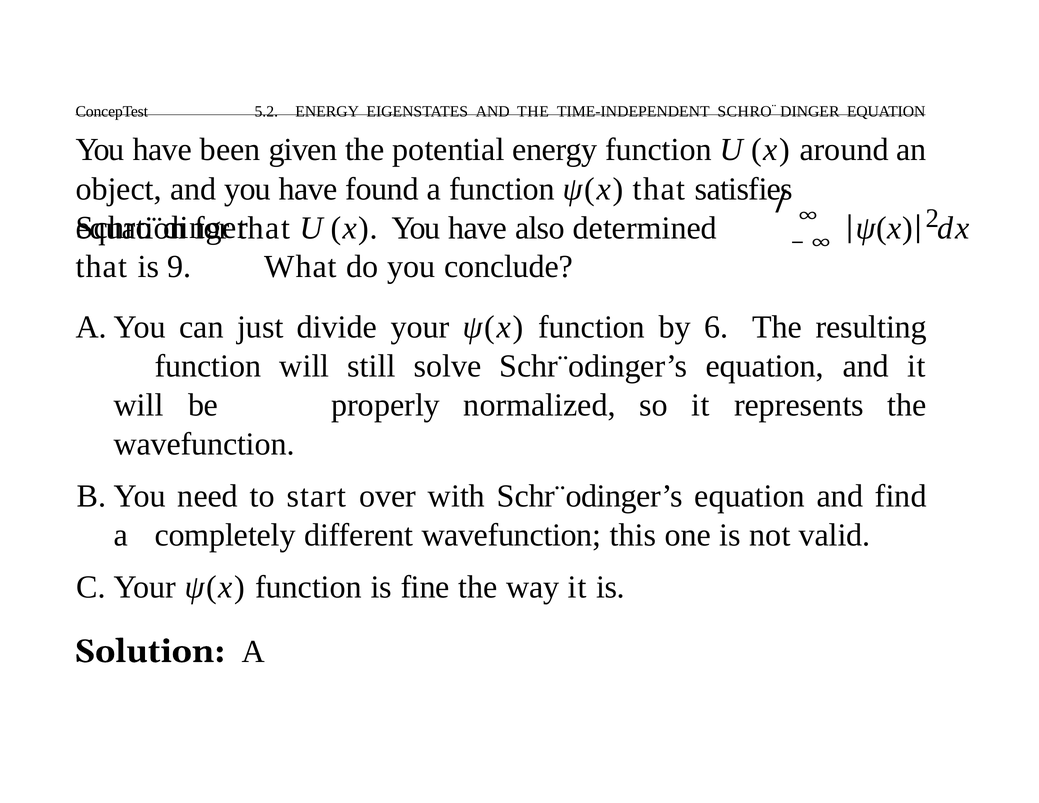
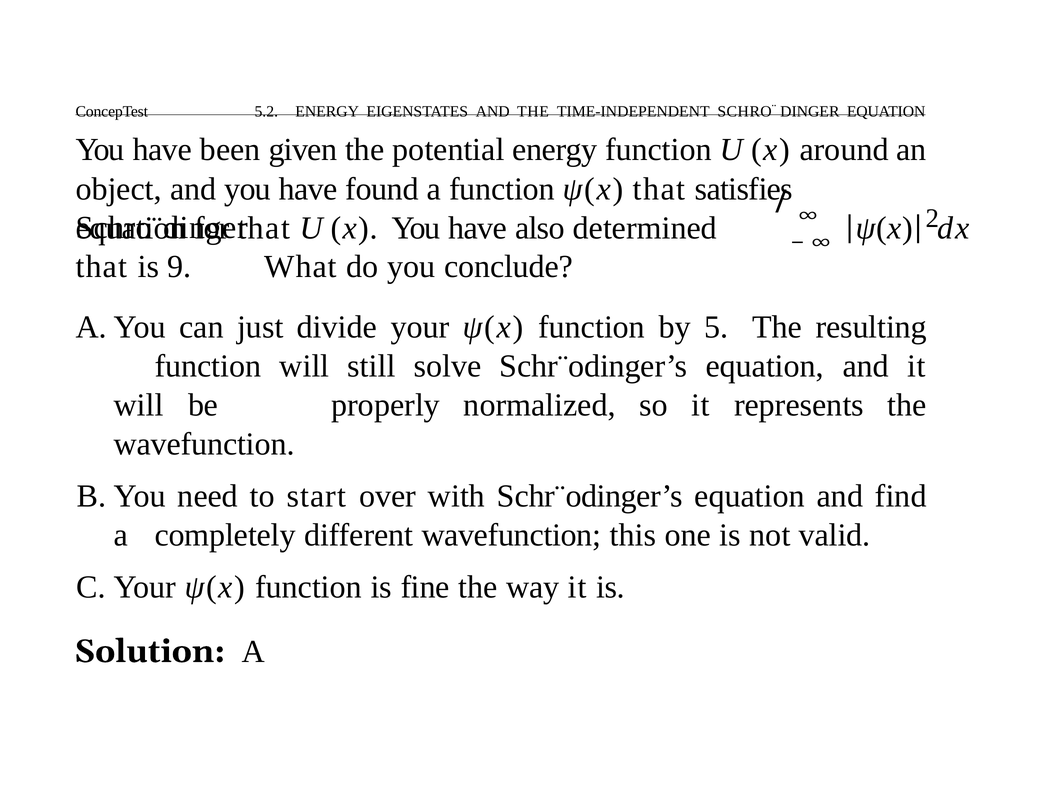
6: 6 -> 5
